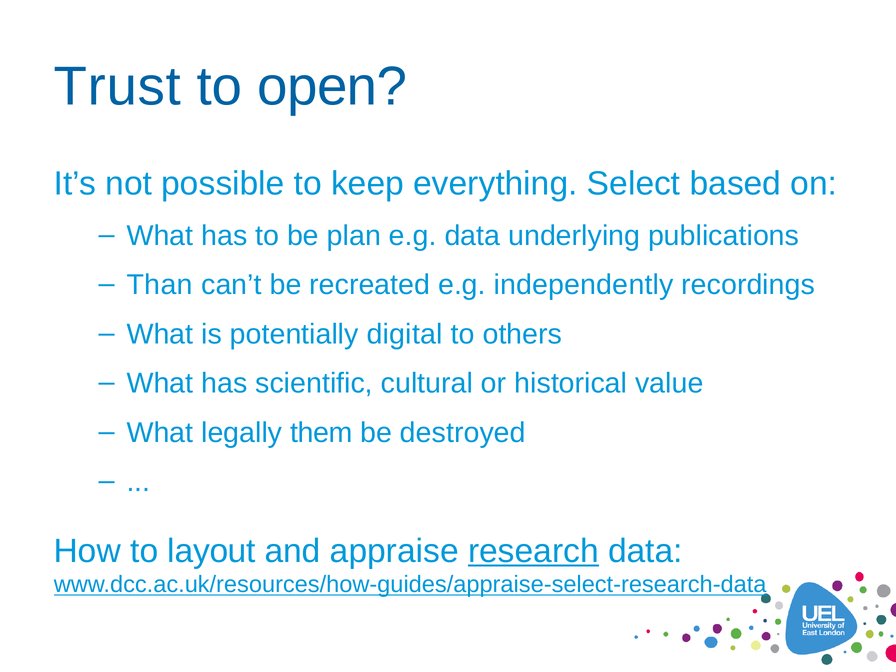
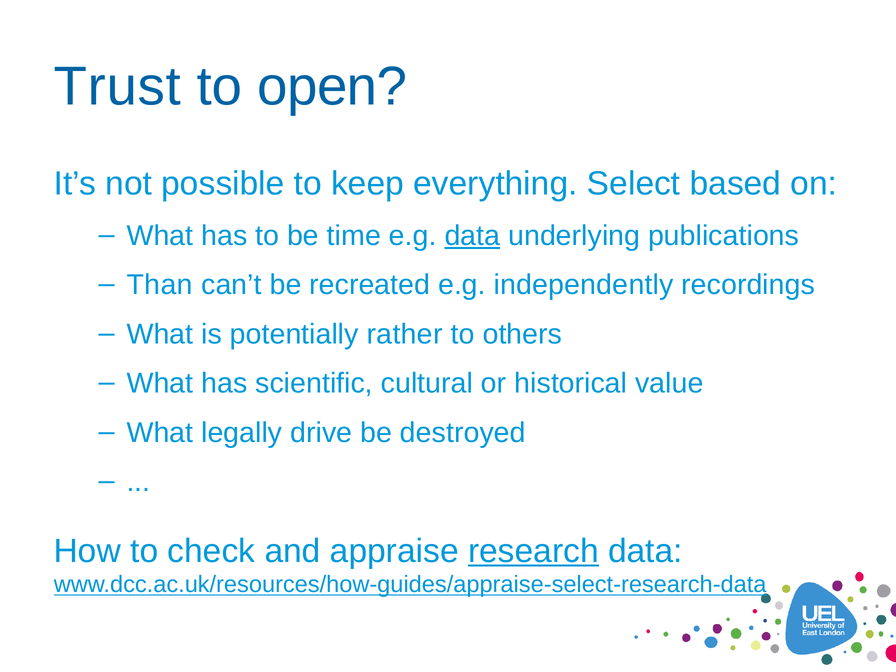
plan: plan -> time
data at (472, 236) underline: none -> present
digital: digital -> rather
them: them -> drive
layout: layout -> check
